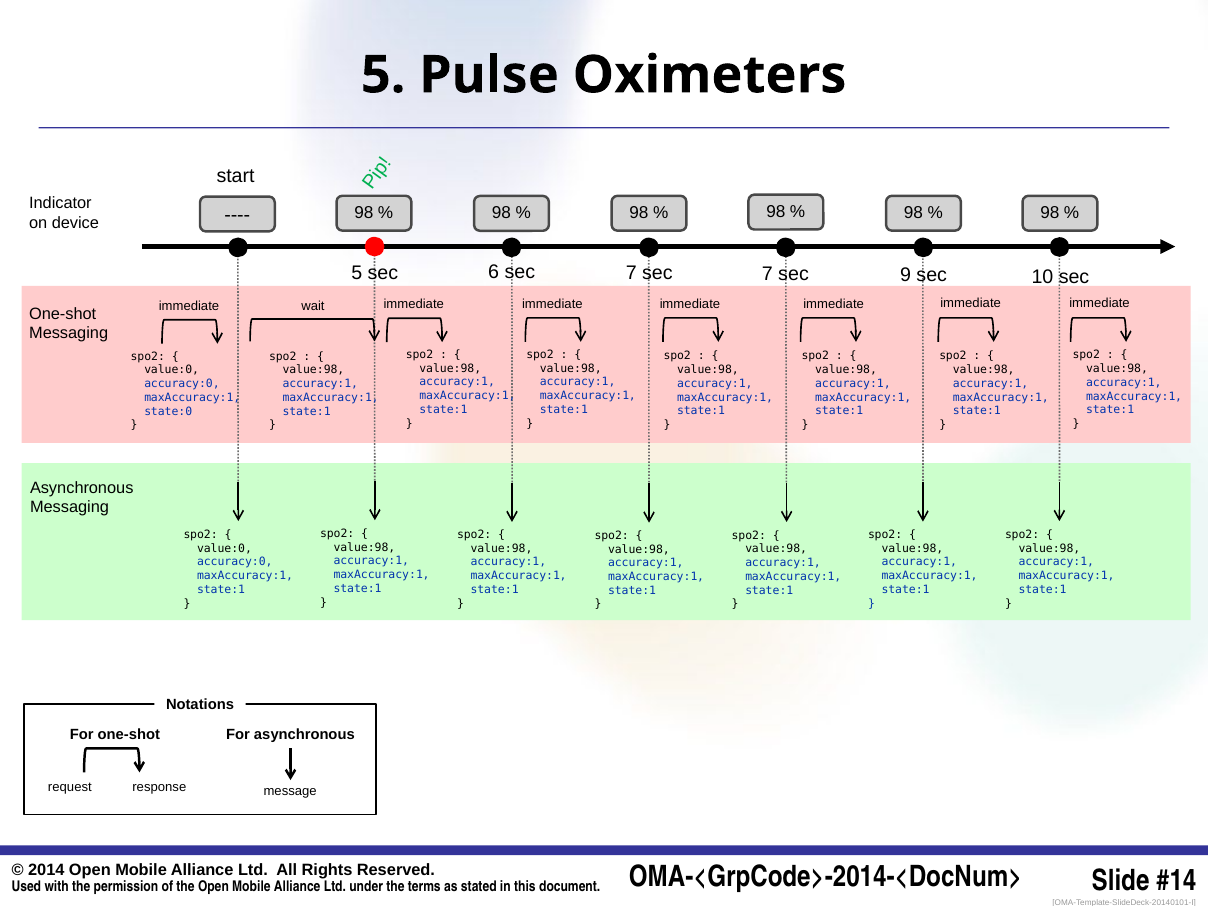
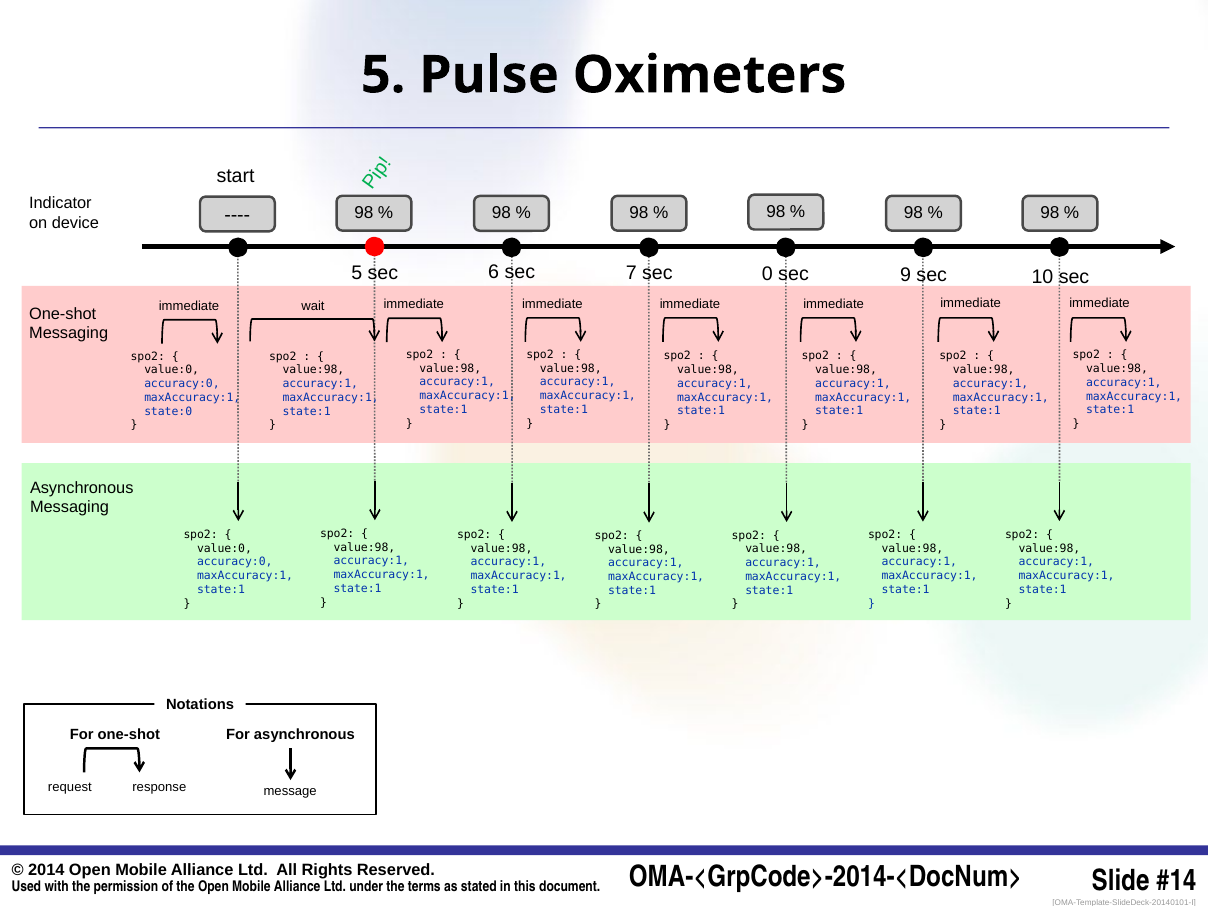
7 sec 7: 7 -> 0
